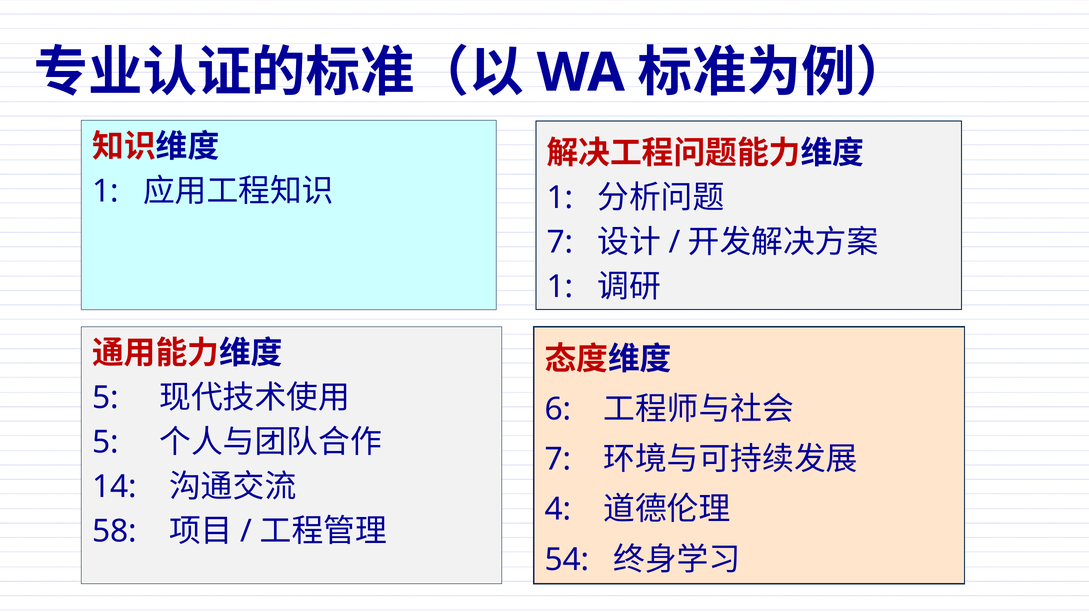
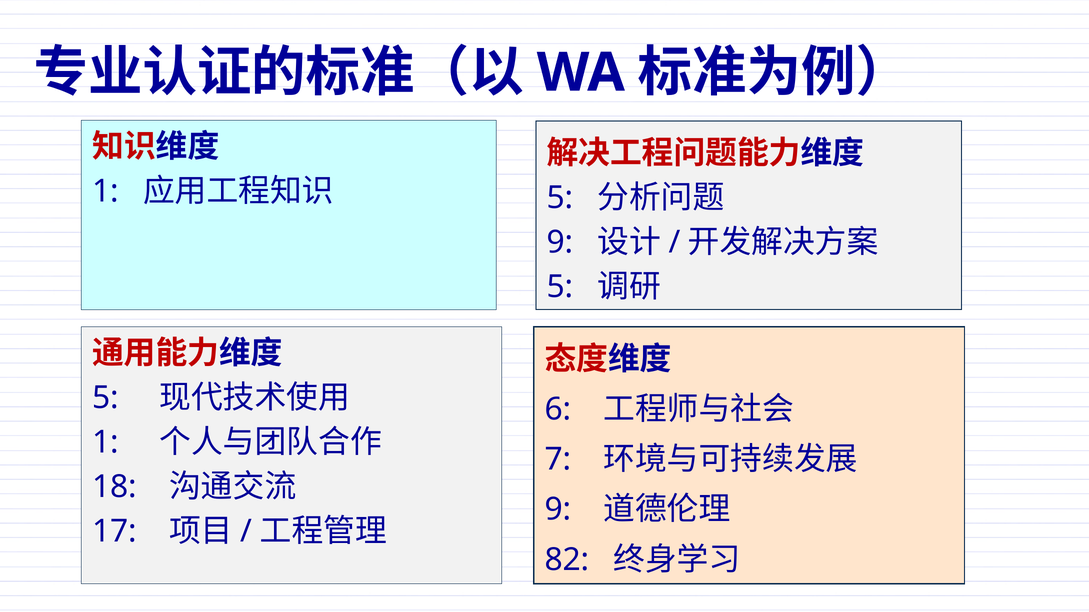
1 at (560, 198): 1 -> 5
7 at (560, 243): 7 -> 9
1 at (560, 287): 1 -> 5
5 at (105, 443): 5 -> 1
14: 14 -> 18
4 at (558, 510): 4 -> 9
58: 58 -> 17
54: 54 -> 82
